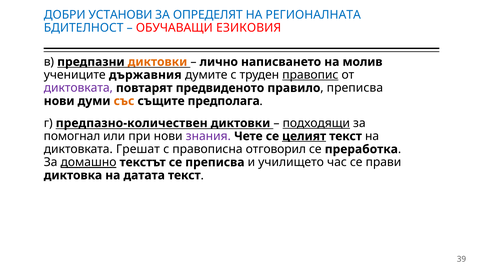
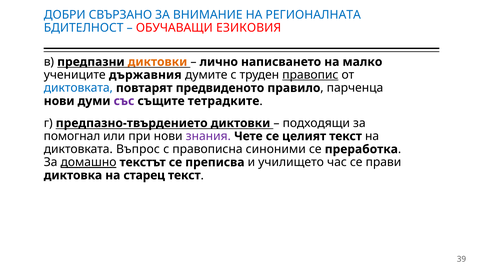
УСТАНОВИ: УСТАНОВИ -> СВЪРЗАНО
ОПРЕДЕЛЯТ: ОПРЕДЕЛЯТ -> ВНИМАНИЕ
молив: молив -> малко
диктовката at (78, 88) colour: purple -> blue
преписва at (355, 88): преписва -> парченца
със colour: orange -> purple
предполага: предполага -> тетрадките
предпазно-количествен: предпазно-количествен -> предпазно-твърдението
подходящи underline: present -> none
целият underline: present -> none
Грешат: Грешат -> Въпрос
отговорил: отговорил -> синоними
датата: датата -> старец
